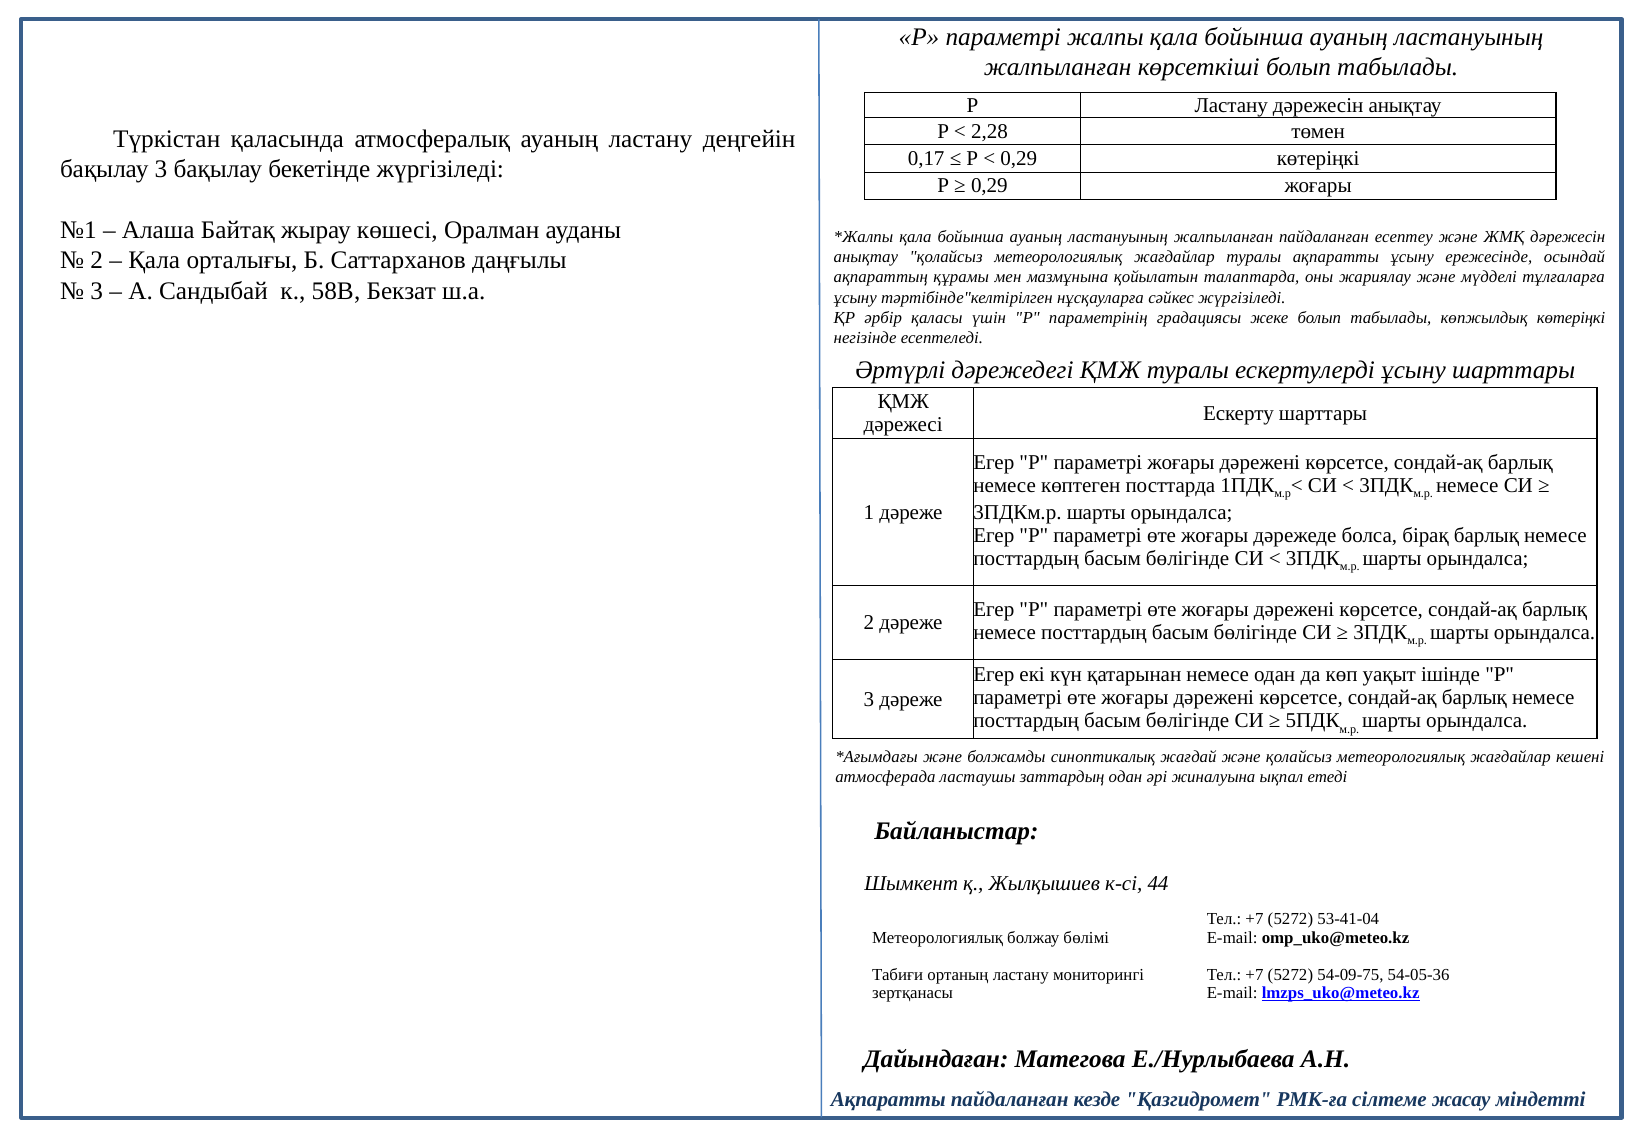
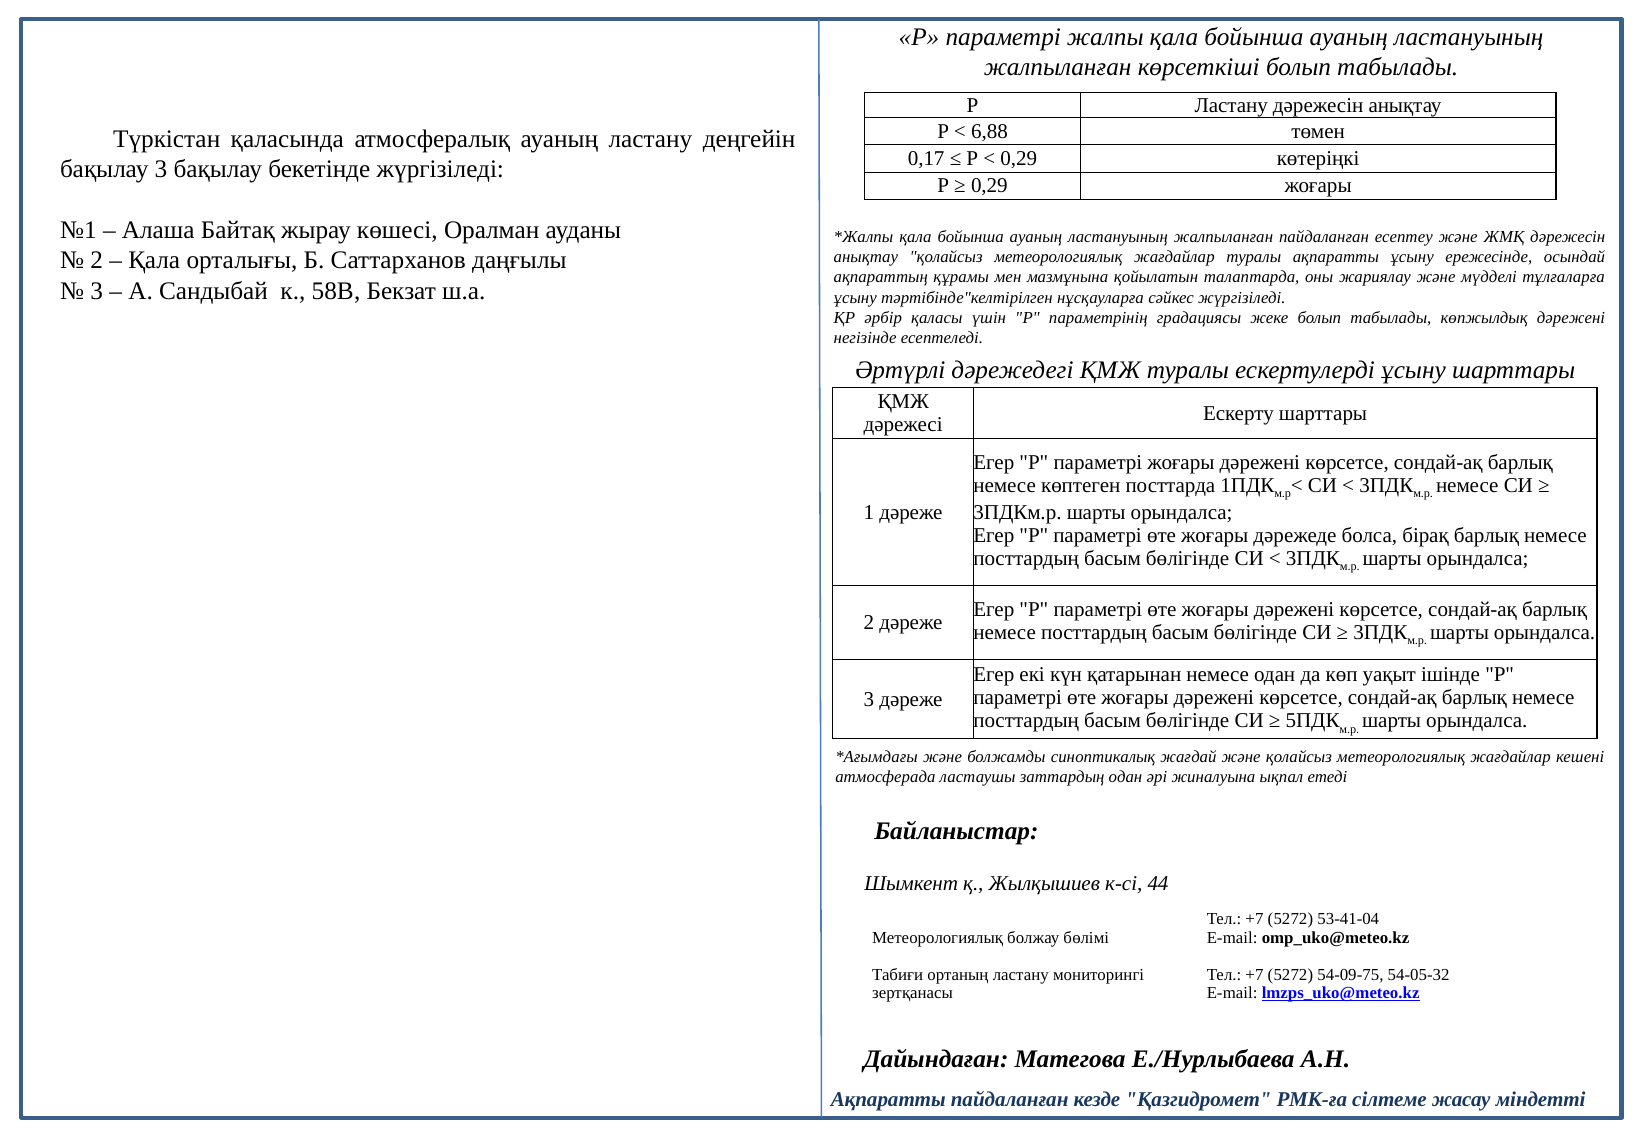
2,28: 2,28 -> 6,88
көпжылдық көтеріңкі: көтеріңкі -> дәрежені
54-05-36: 54-05-36 -> 54-05-32
